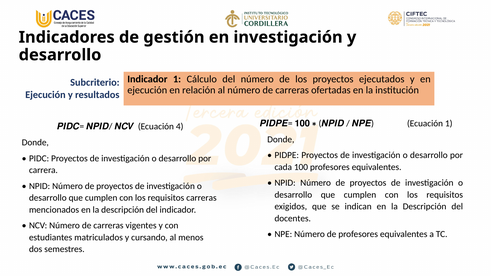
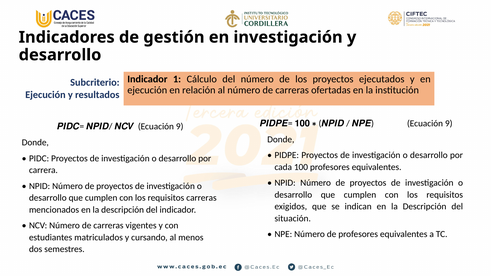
𝑵𝑷𝑬 Ecuación 1: 1 -> 9
𝑵𝑪𝑽 Ecuación 4: 4 -> 9
docentes: docentes -> situación
